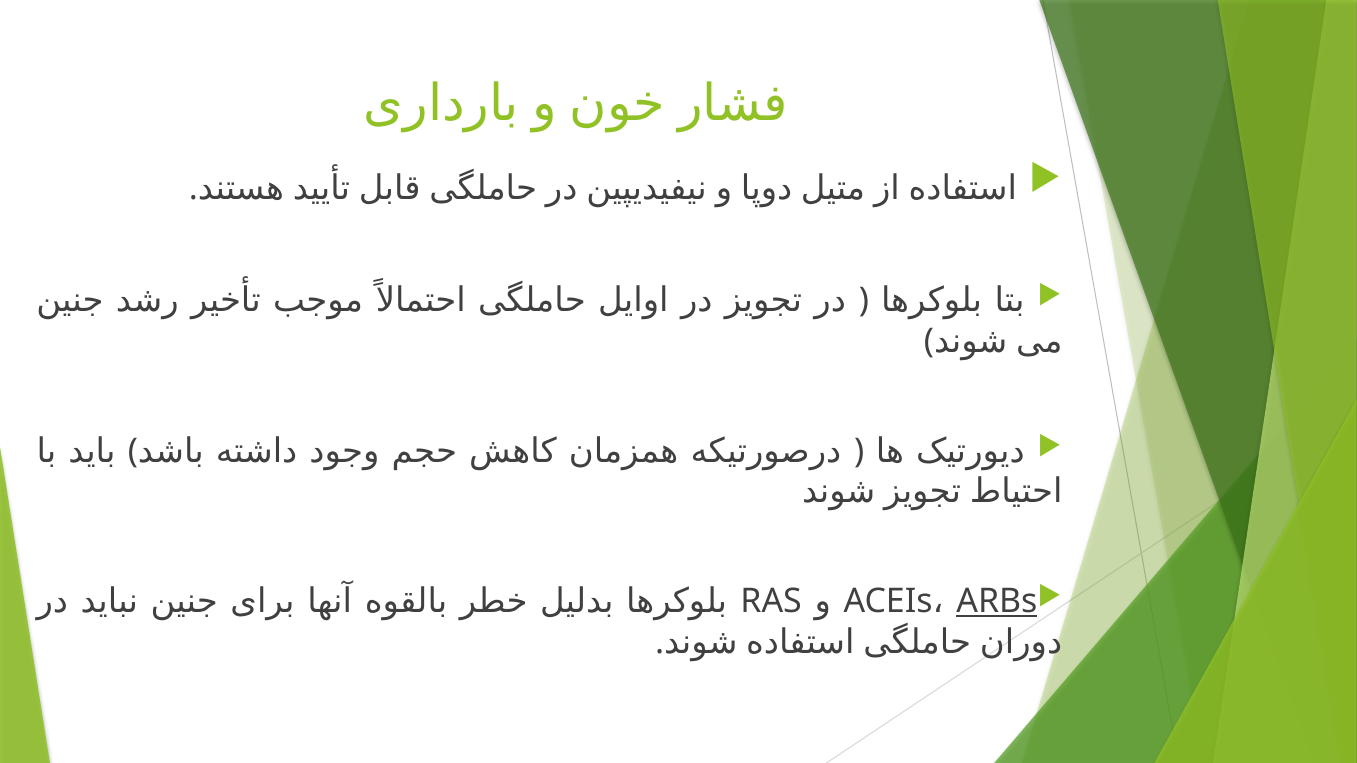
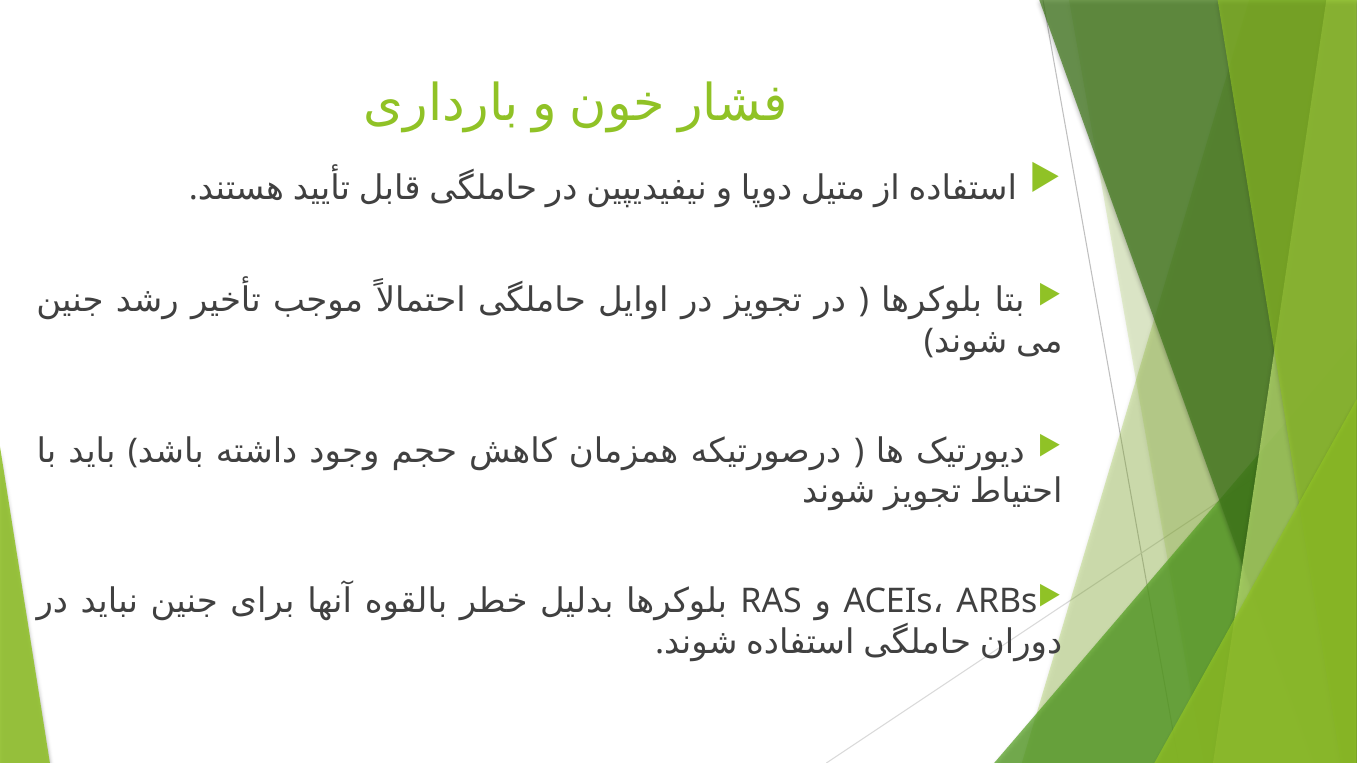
ARBs underline: present -> none
